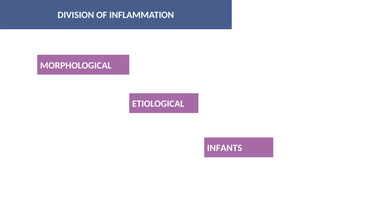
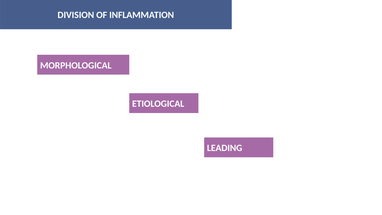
INFANTS: INFANTS -> LEADING
